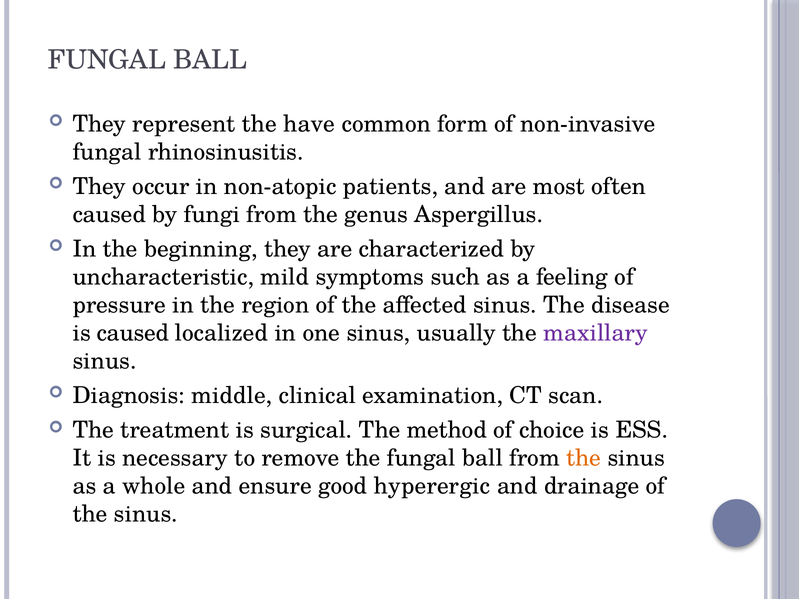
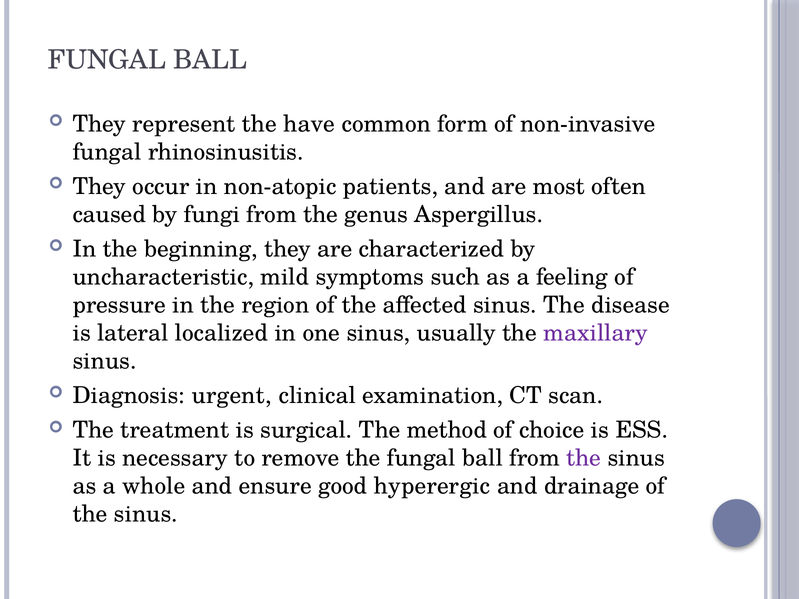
is caused: caused -> lateral
middle: middle -> urgent
the at (584, 458) colour: orange -> purple
